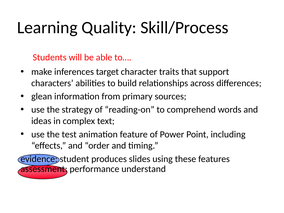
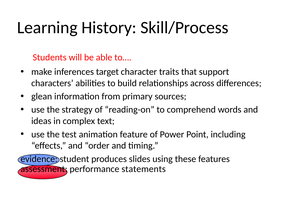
Quality: Quality -> History
understand: understand -> statements
